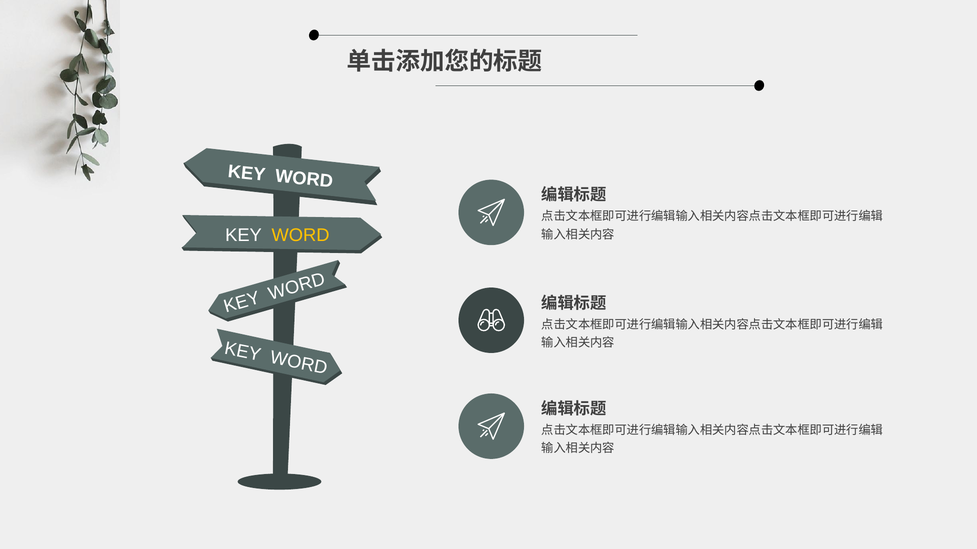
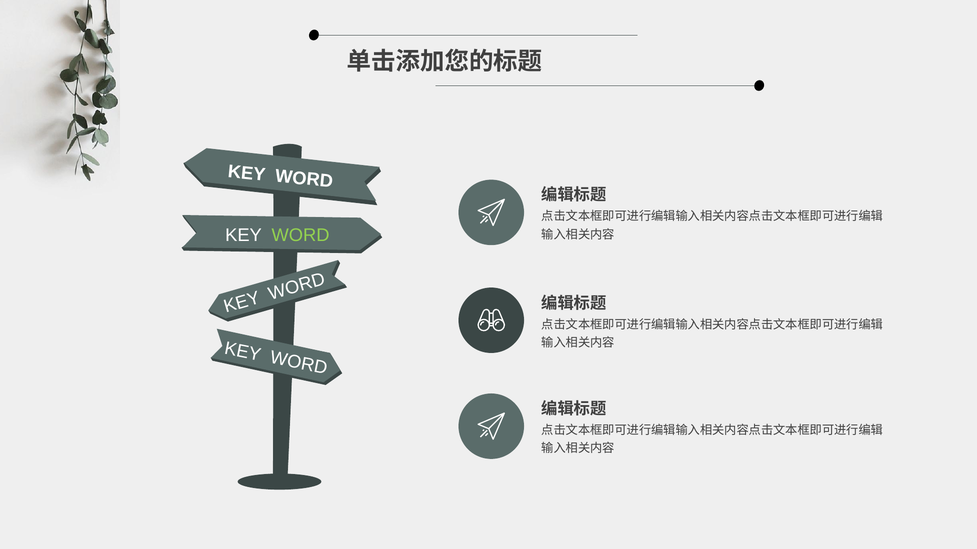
WORD at (301, 235) colour: yellow -> light green
